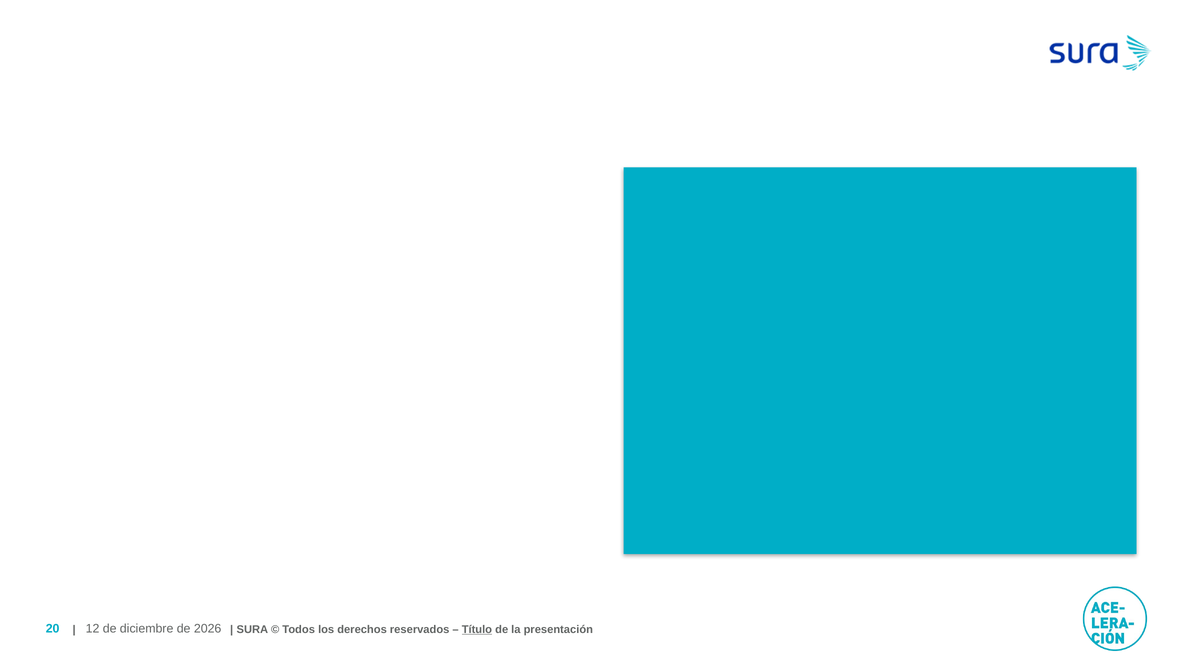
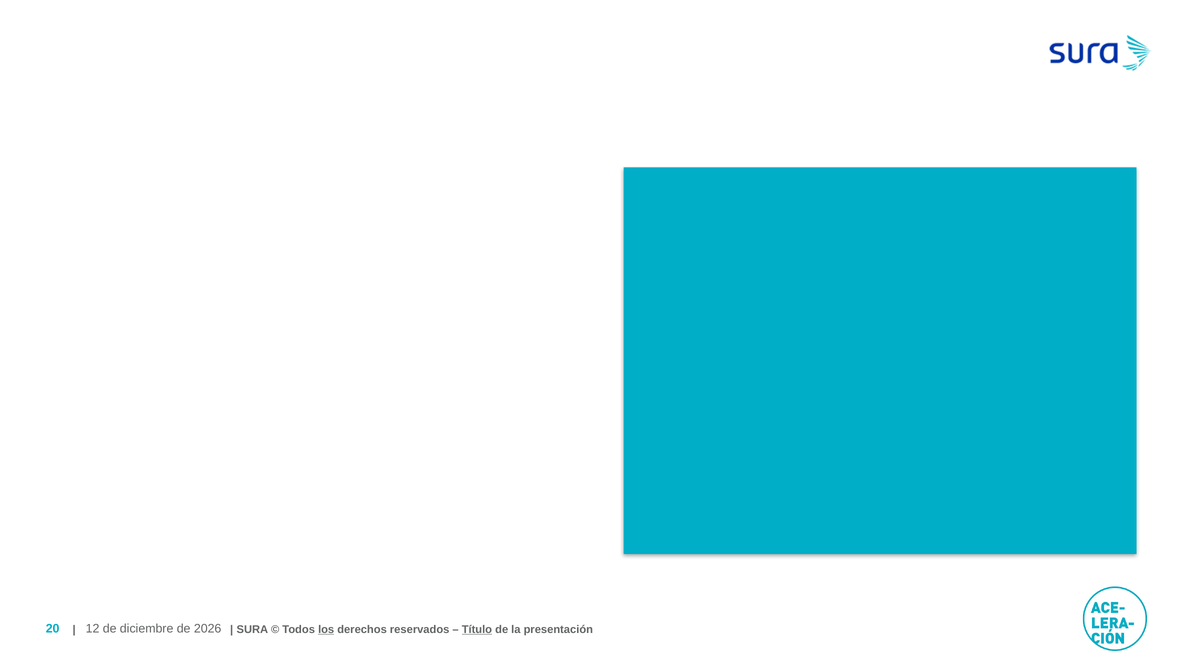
los underline: none -> present
